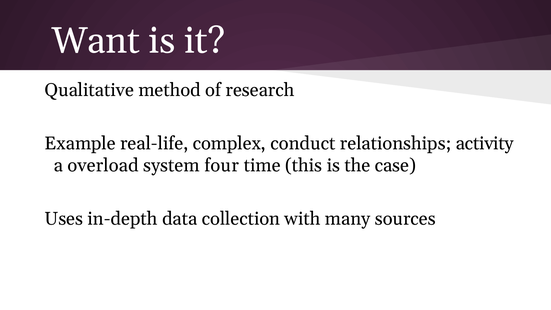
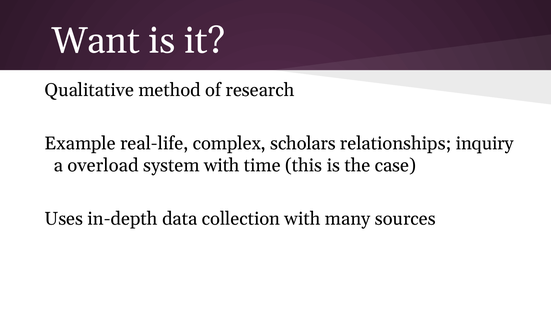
conduct: conduct -> scholars
activity: activity -> inquiry
system four: four -> with
